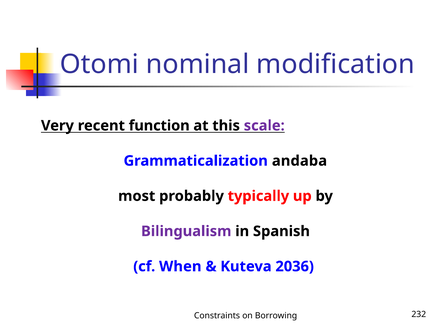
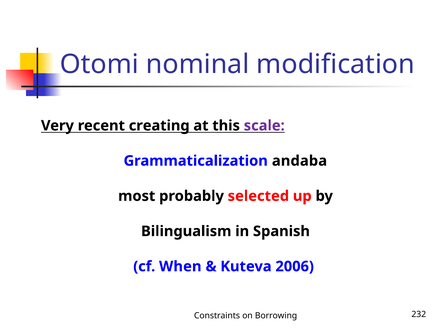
function: function -> creating
typically: typically -> selected
Bilingualism colour: purple -> black
2036: 2036 -> 2006
